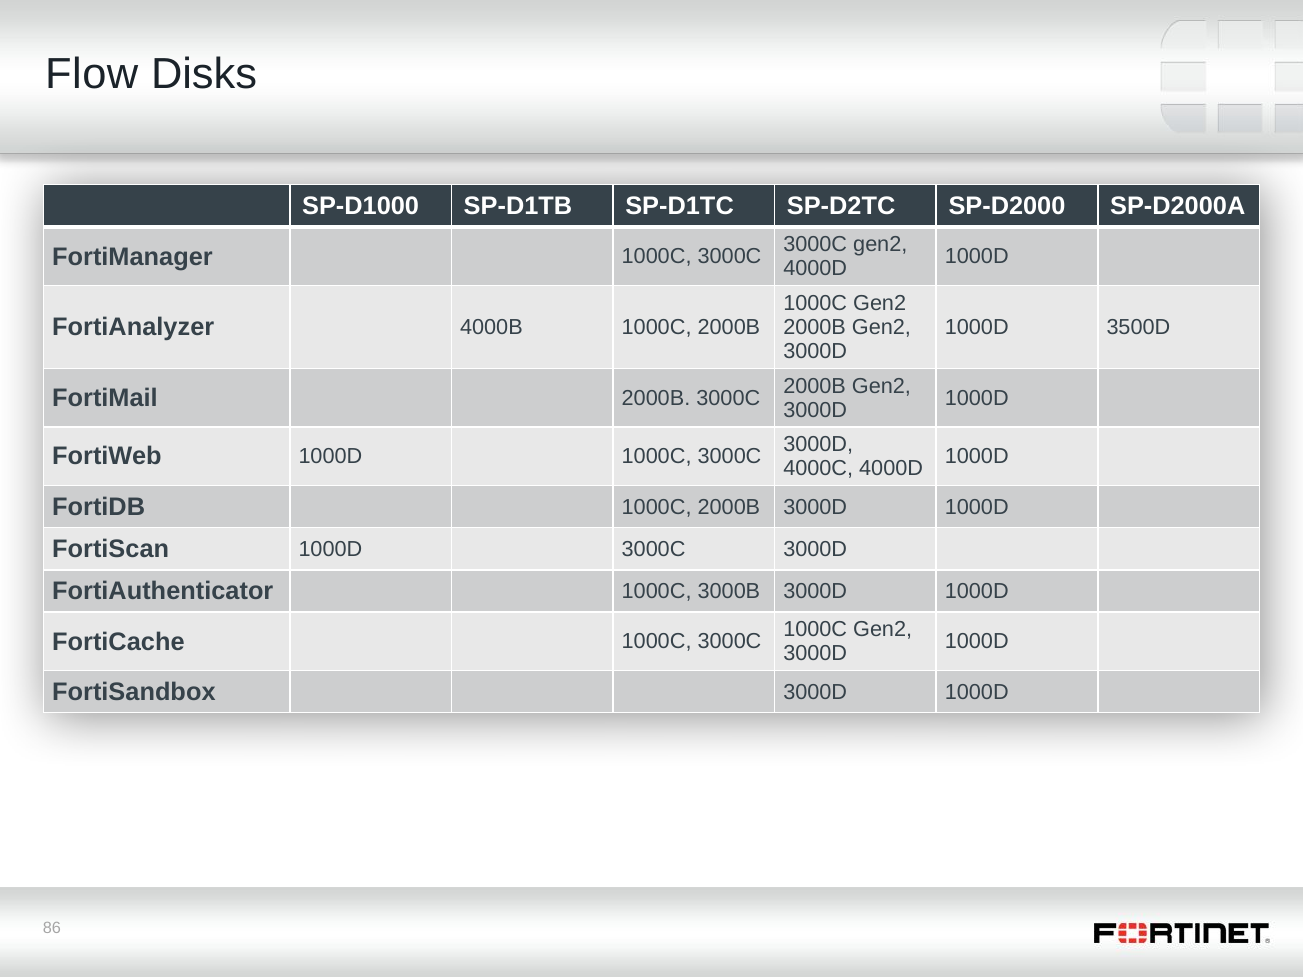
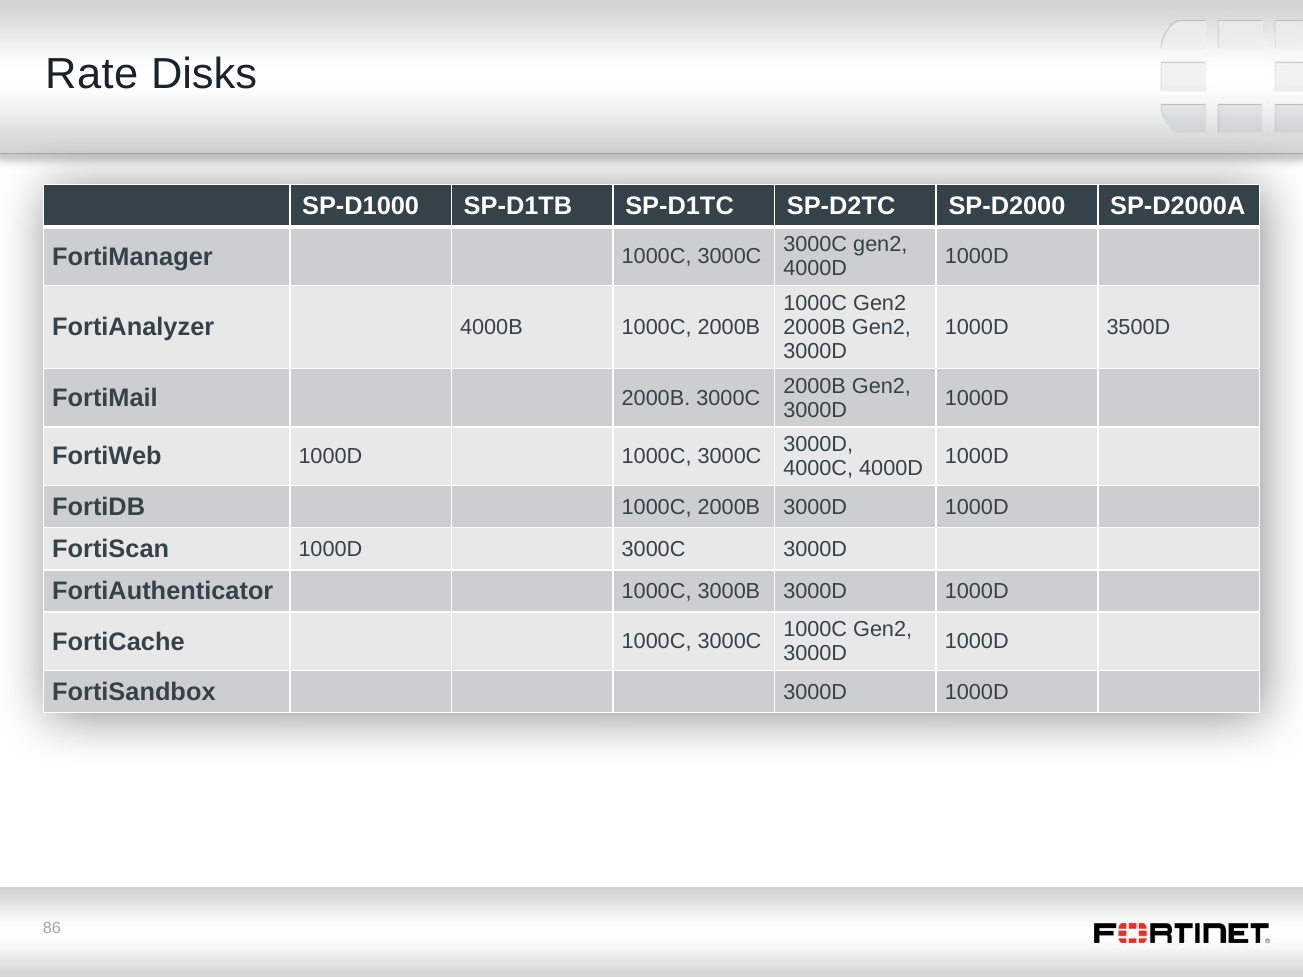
Flow: Flow -> Rate
